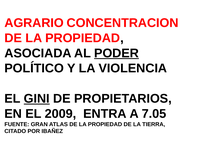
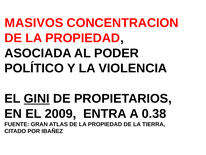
AGRARIO: AGRARIO -> MASIVOS
PODER underline: present -> none
7.05: 7.05 -> 0.38
